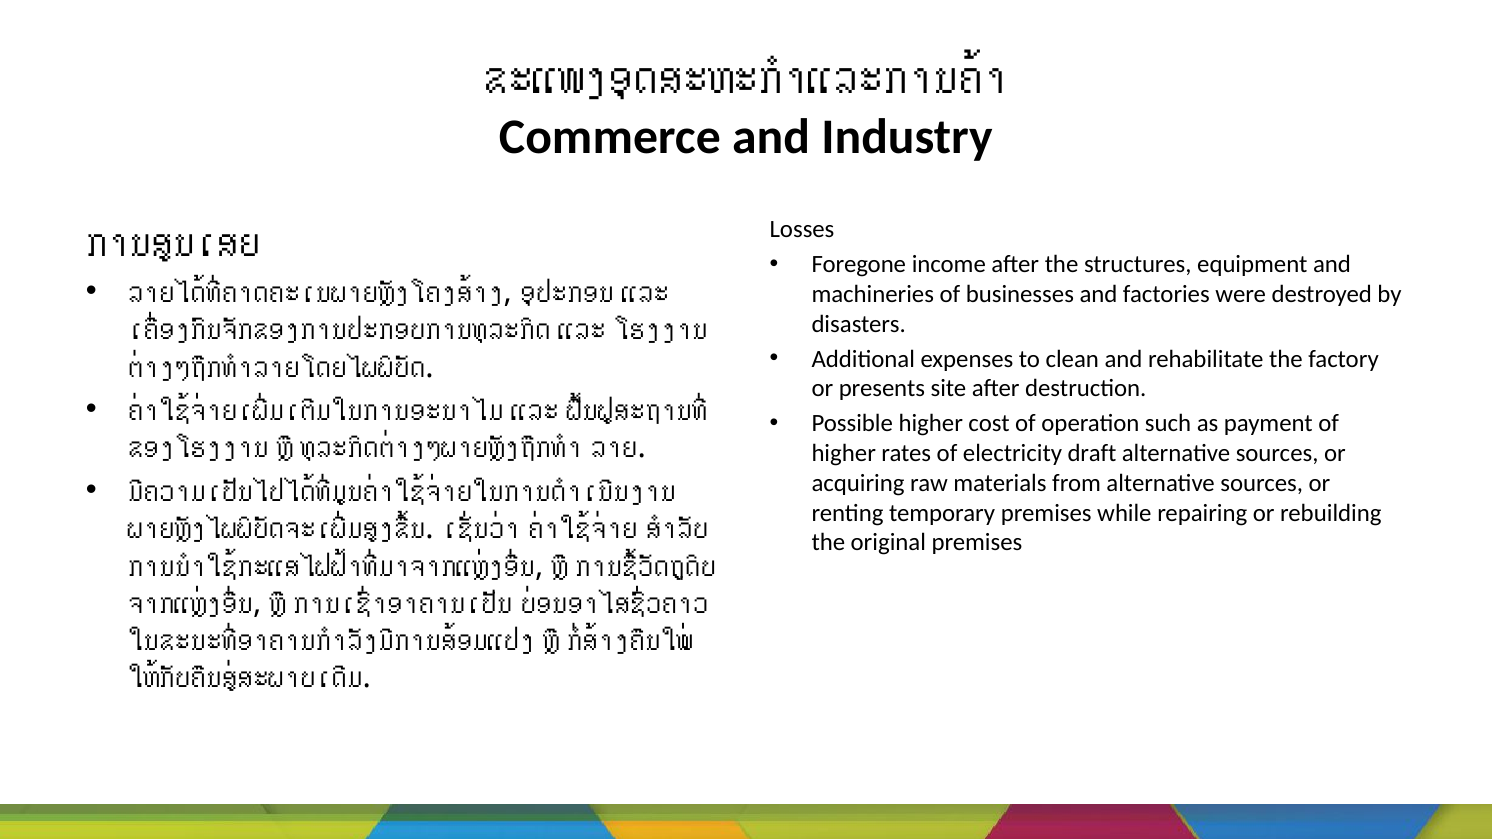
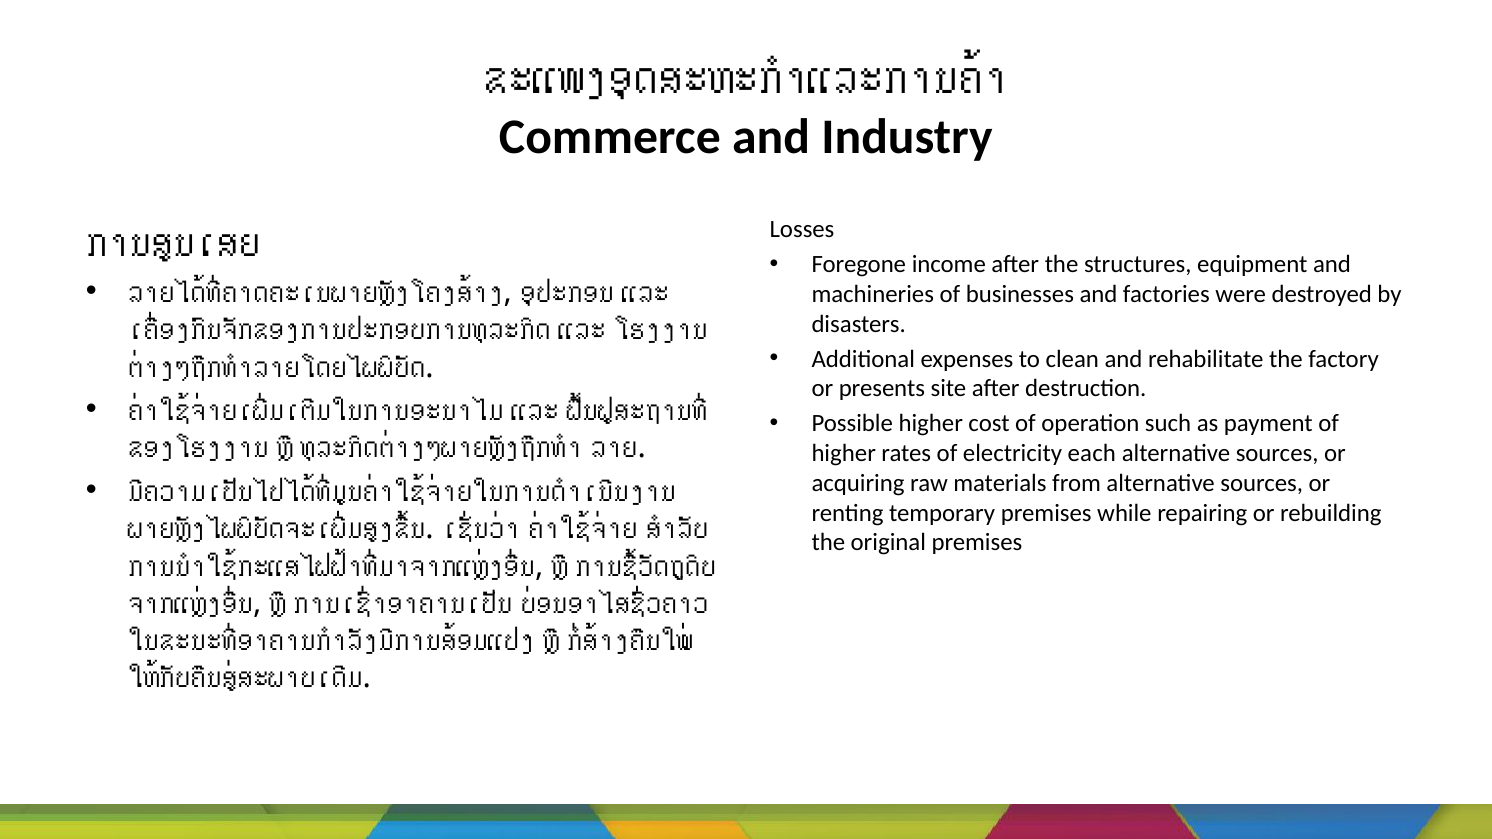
draft: draft -> each
